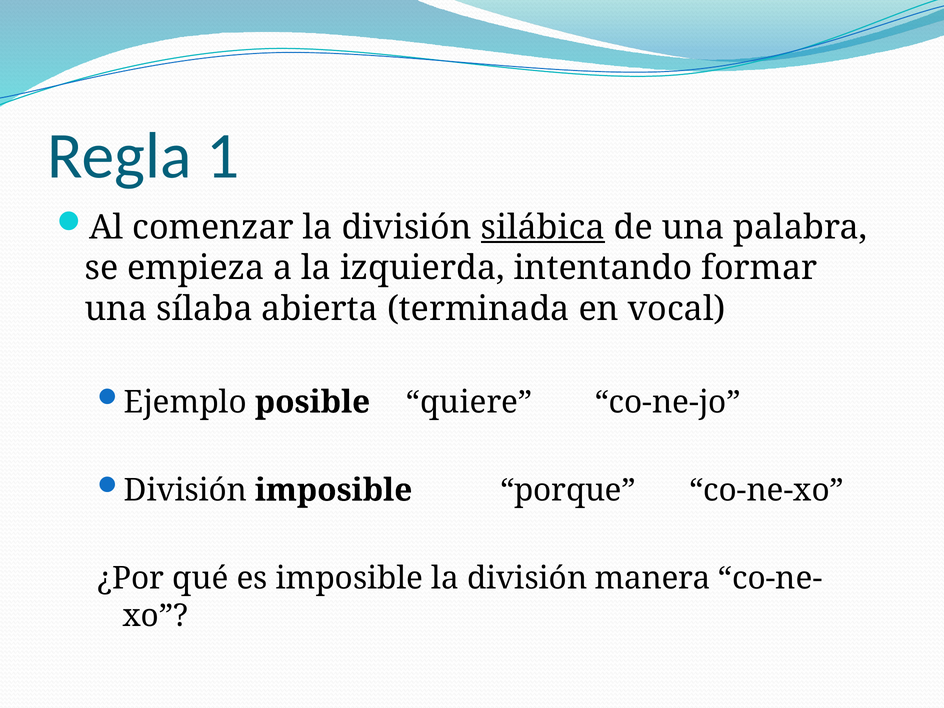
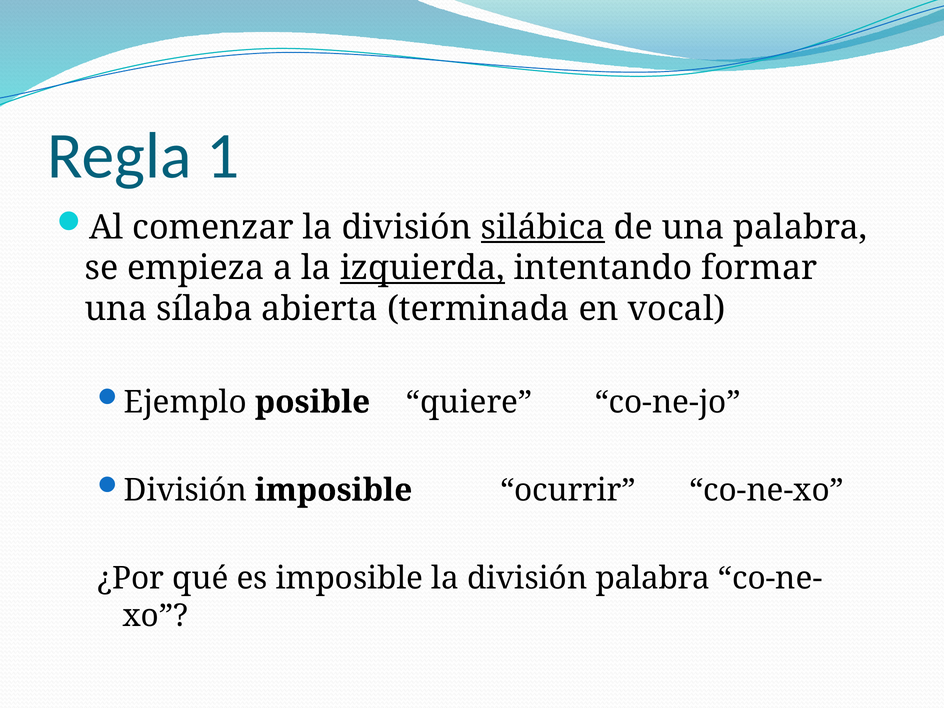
izquierda underline: none -> present
porque: porque -> ocurrir
división manera: manera -> palabra
